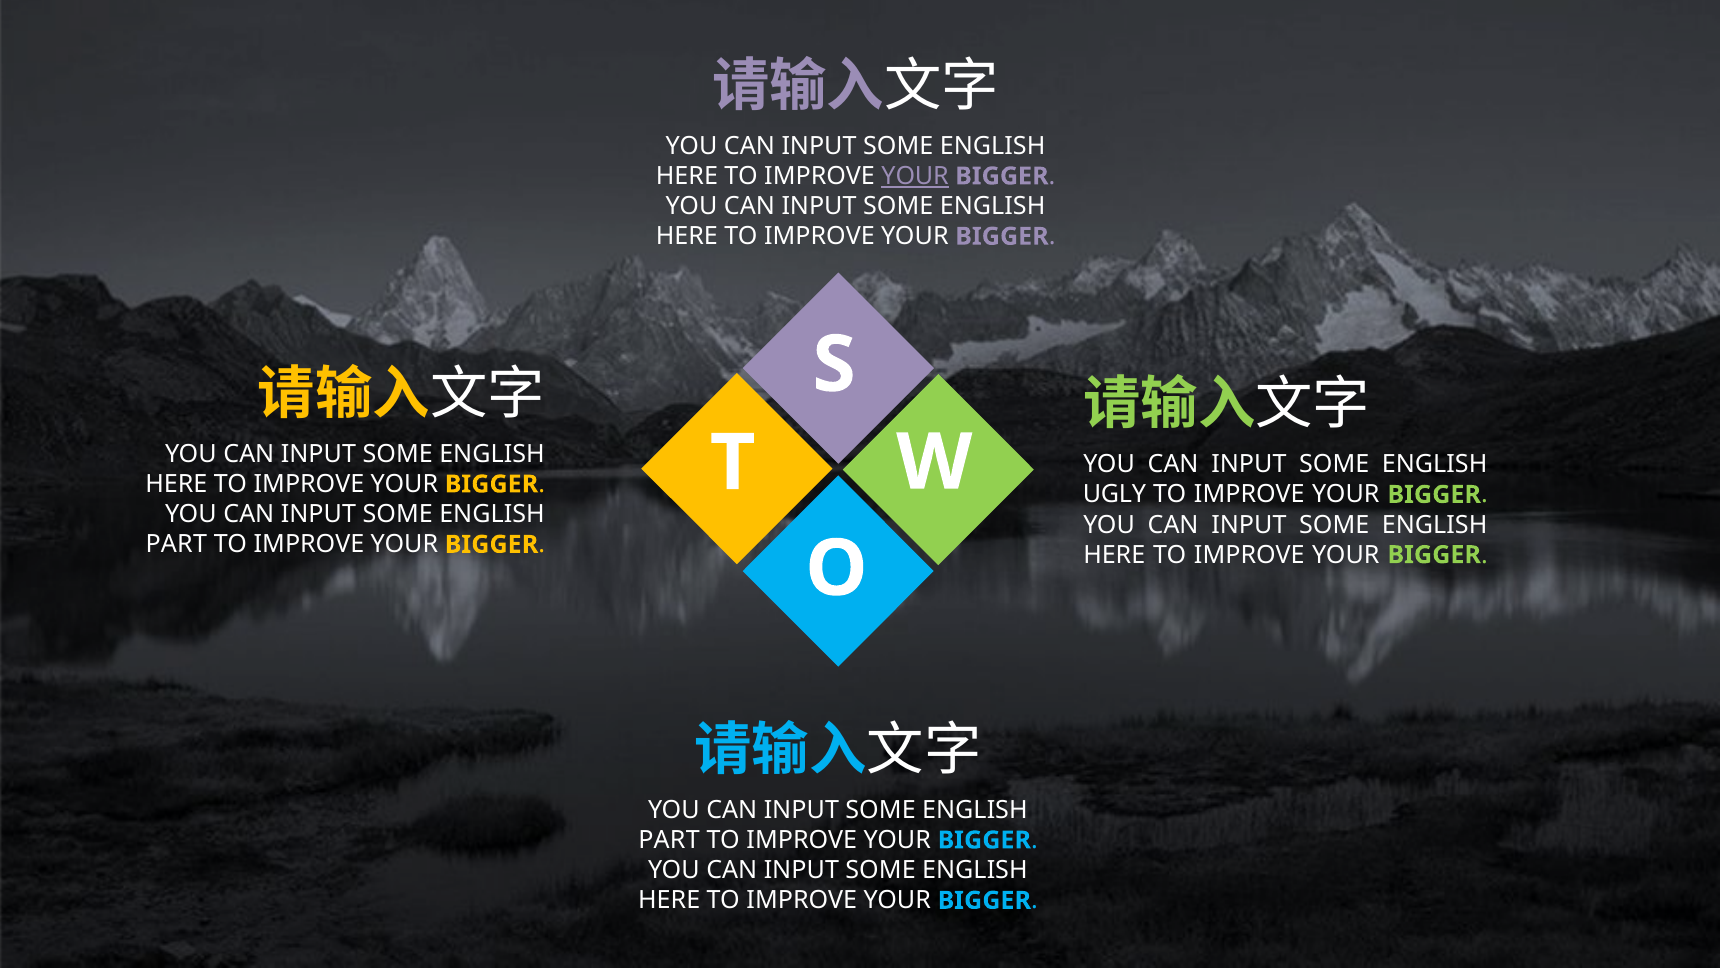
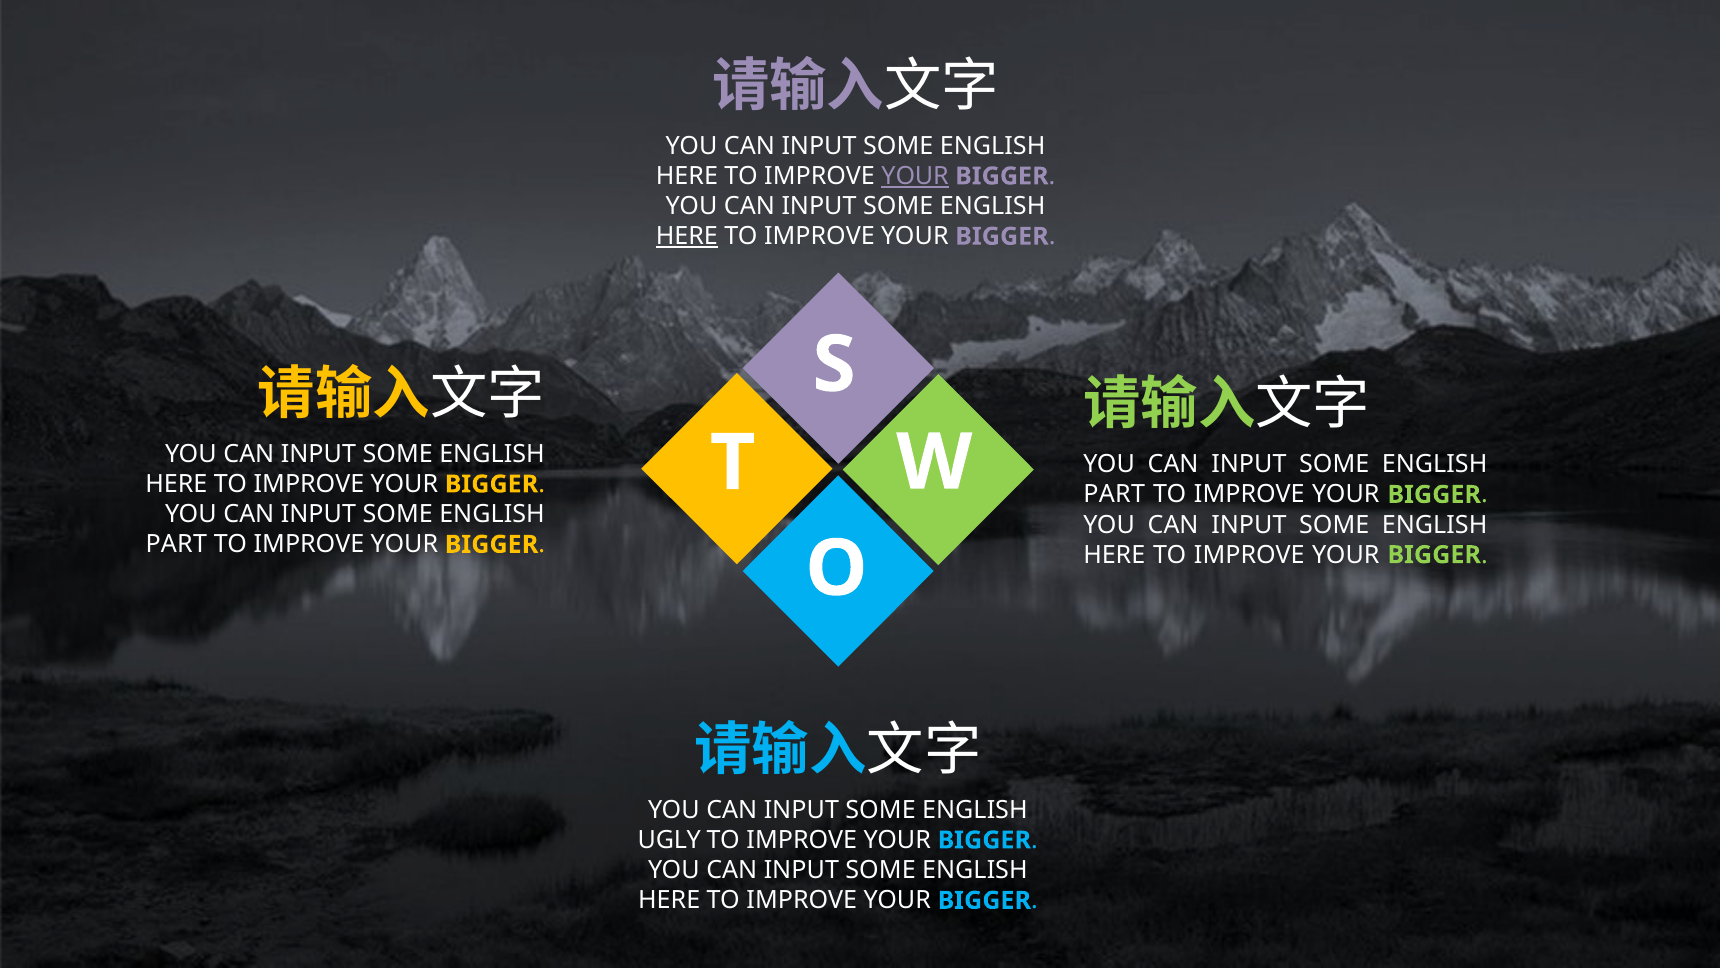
HERE at (687, 236) underline: none -> present
UGLY at (1114, 494): UGLY -> PART
PART at (669, 840): PART -> UGLY
